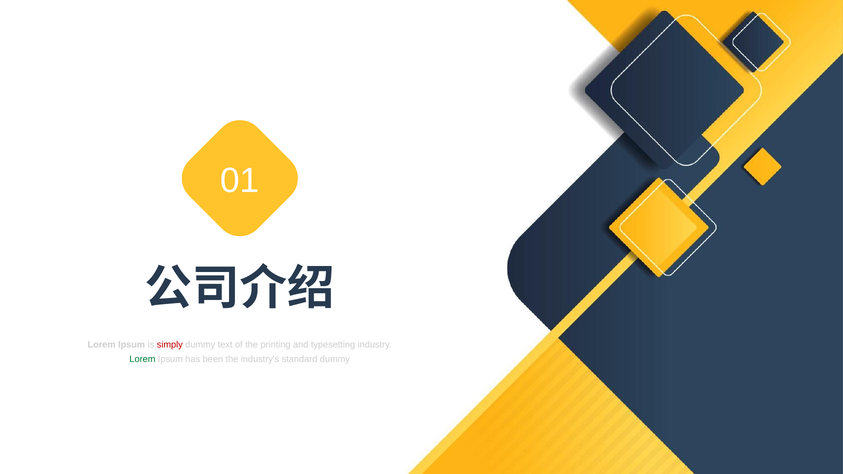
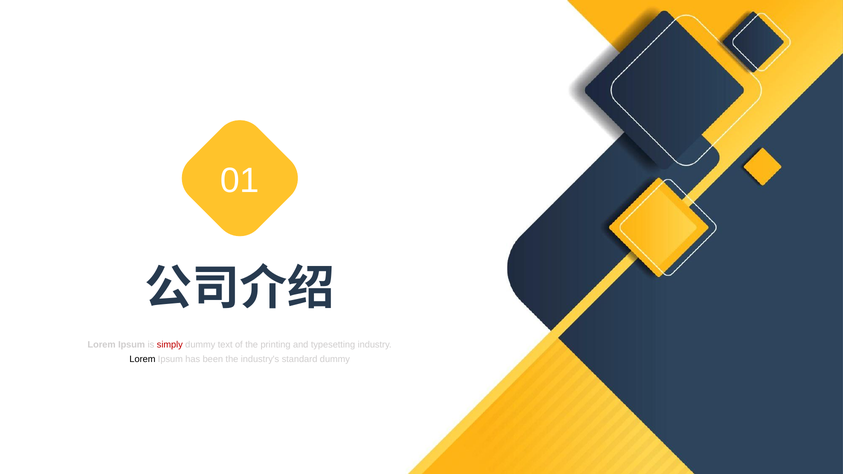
Lorem at (142, 359) colour: green -> black
